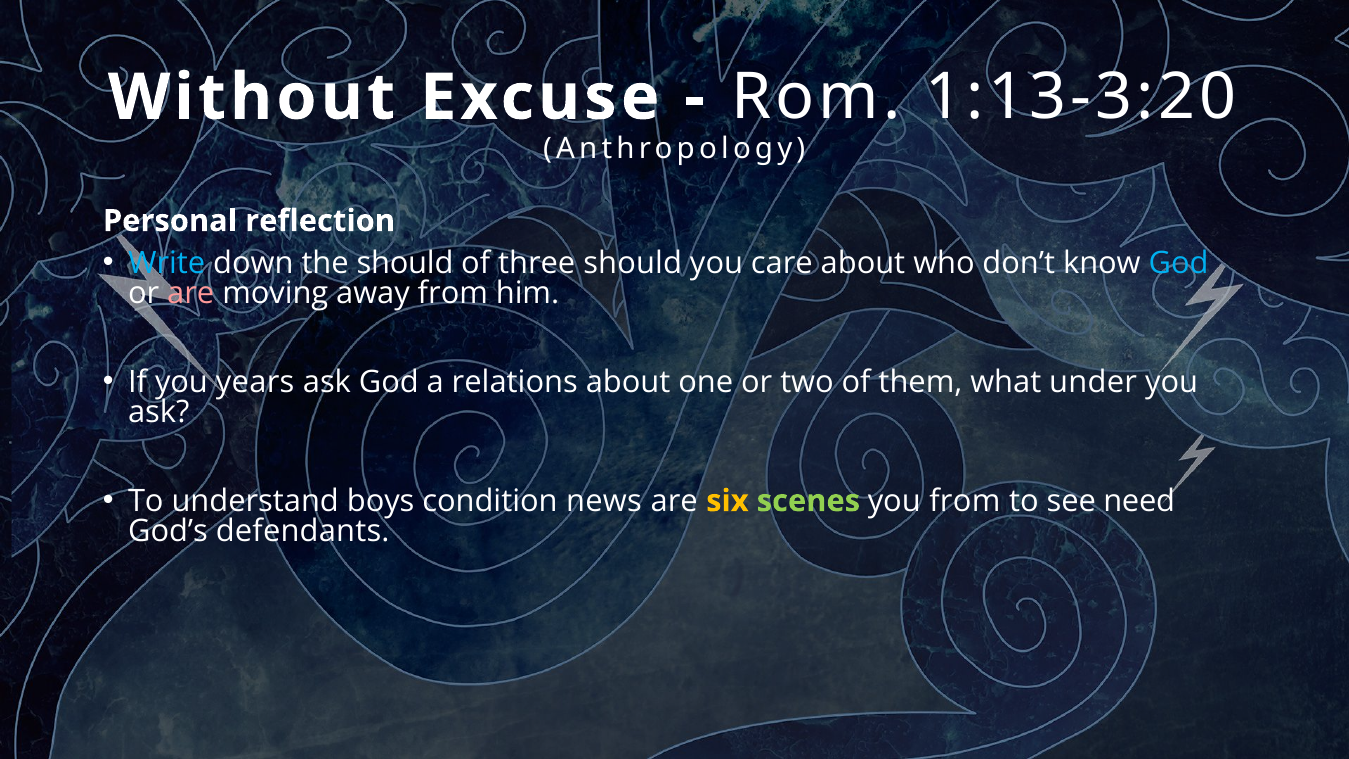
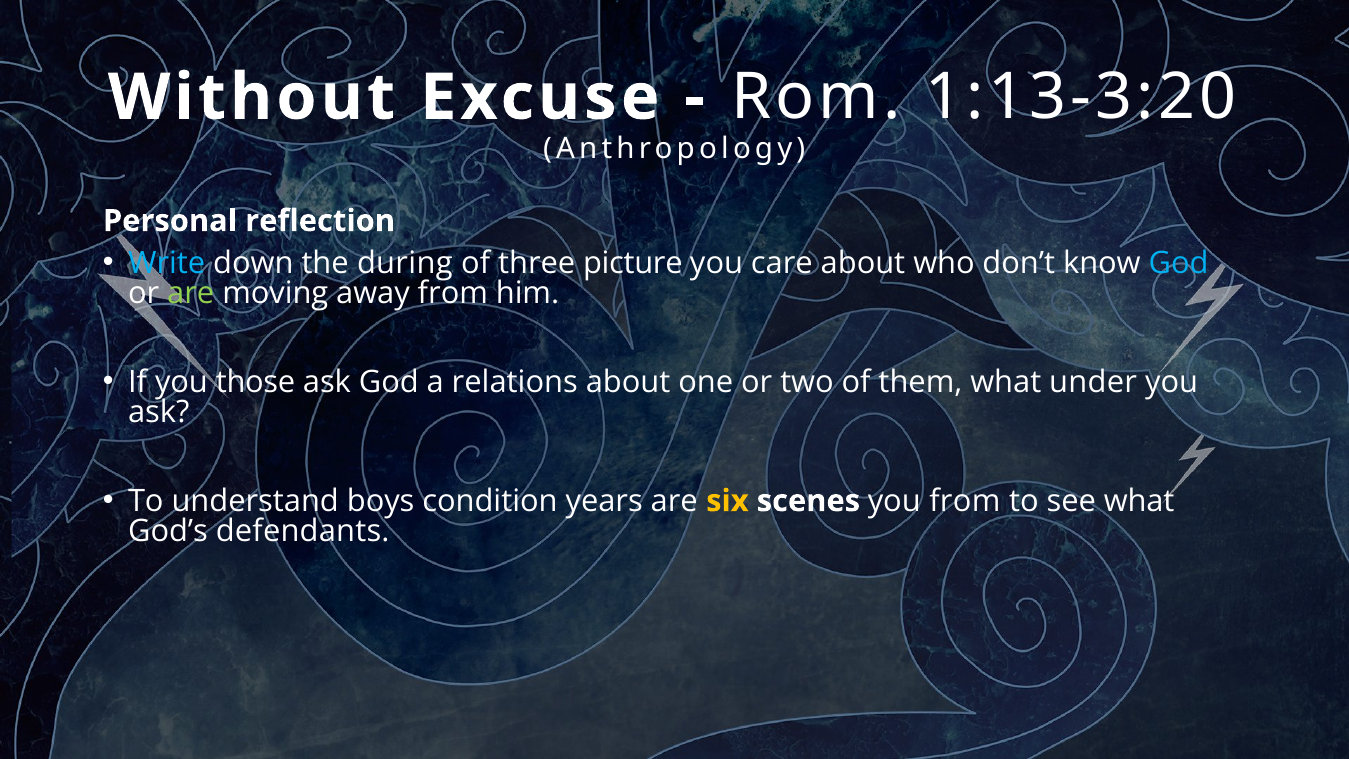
the should: should -> during
three should: should -> picture
are at (191, 294) colour: pink -> light green
years: years -> those
news: news -> years
scenes colour: light green -> white
see need: need -> what
